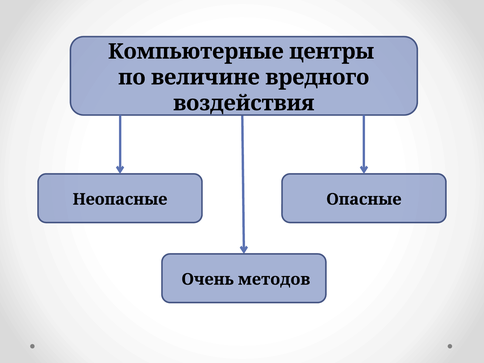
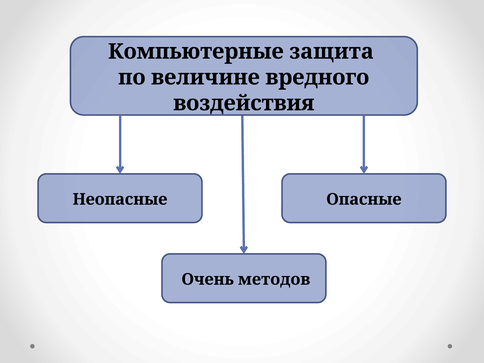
центры: центры -> защита
